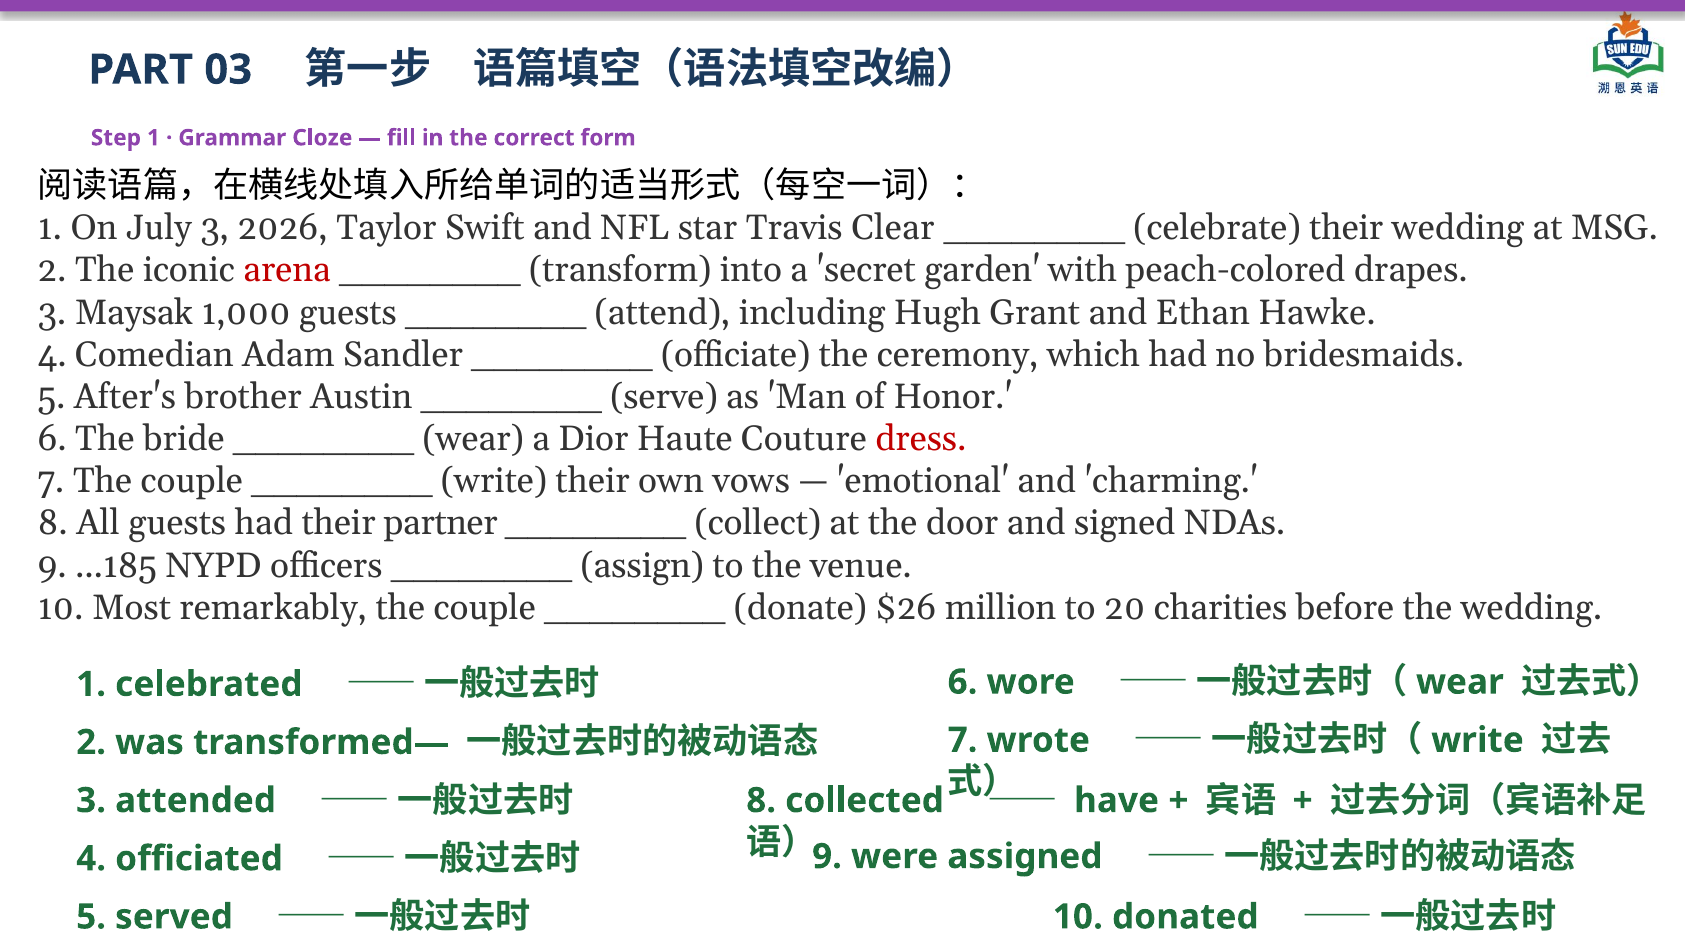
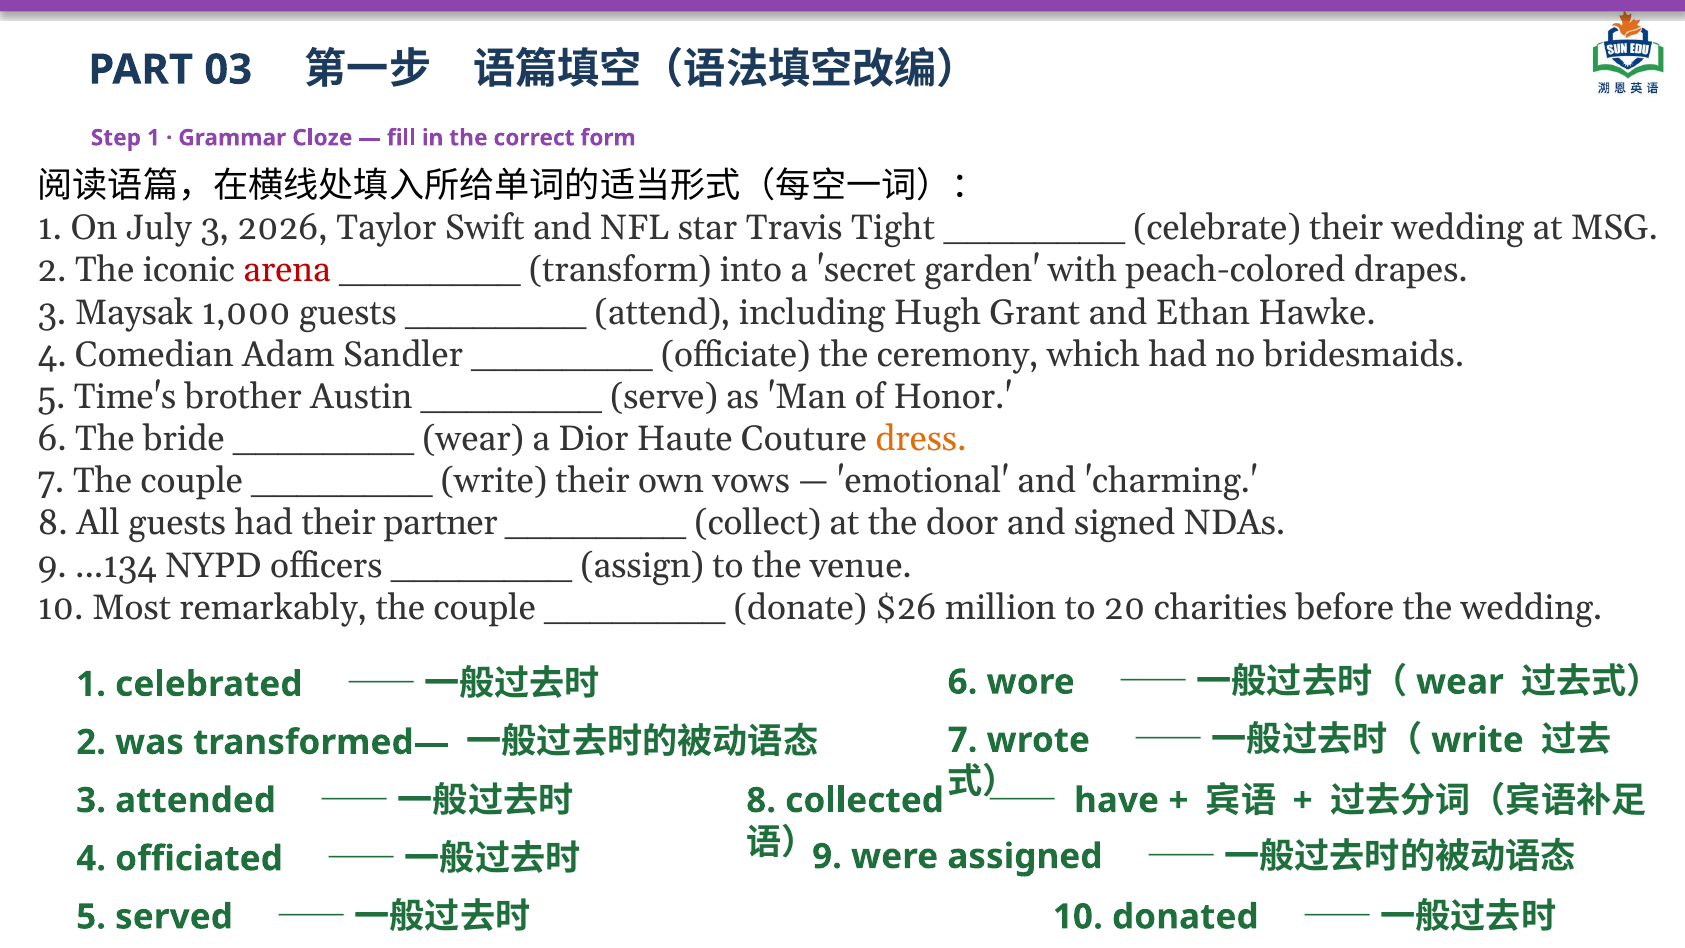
Clear: Clear -> Tight
After's: After's -> Time's
dress colour: red -> orange
...185: ...185 -> ...134
